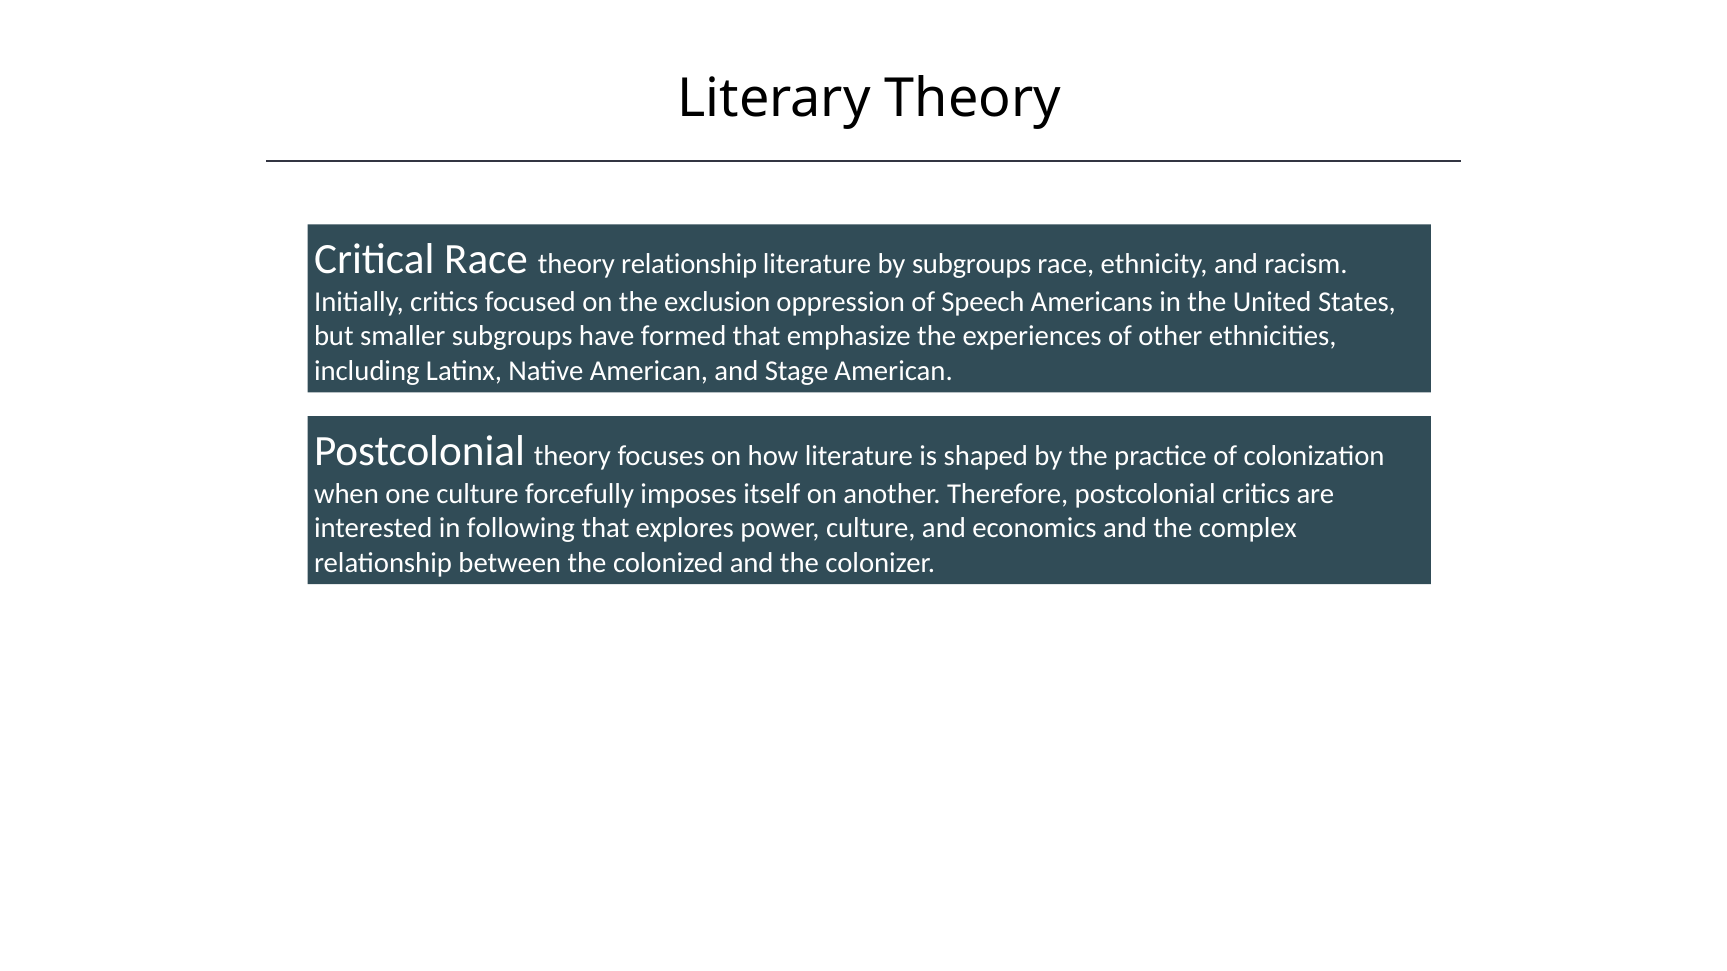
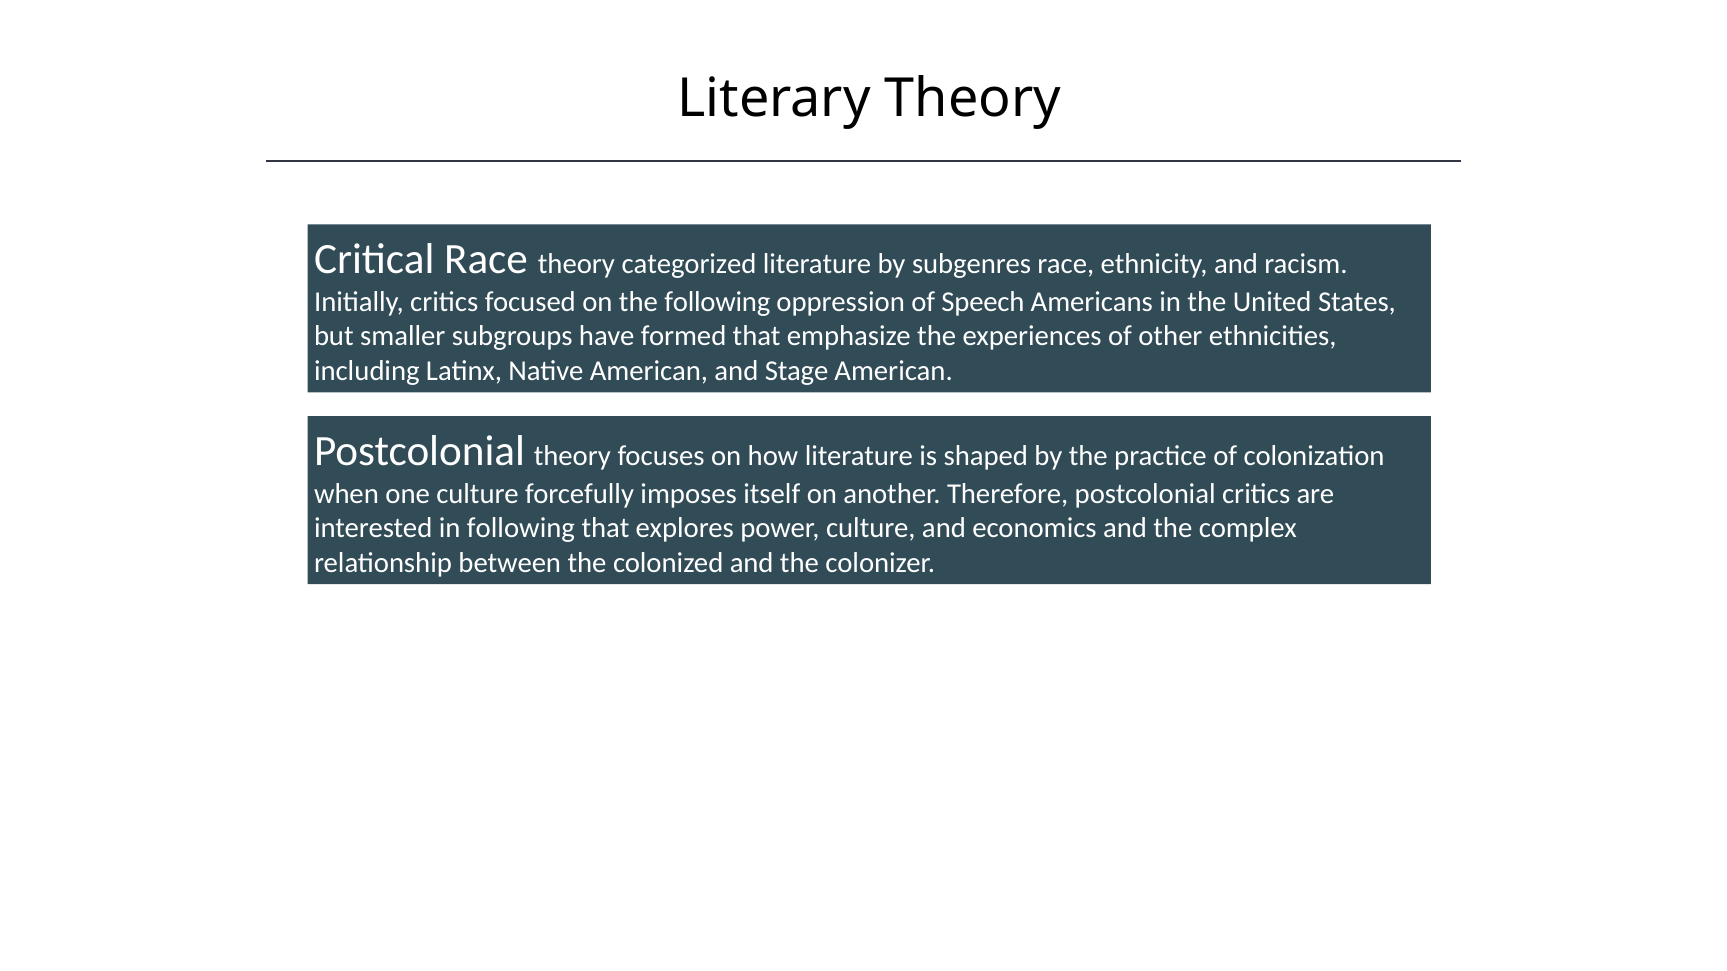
theory relationship: relationship -> categorized
by subgroups: subgroups -> subgenres
the exclusion: exclusion -> following
